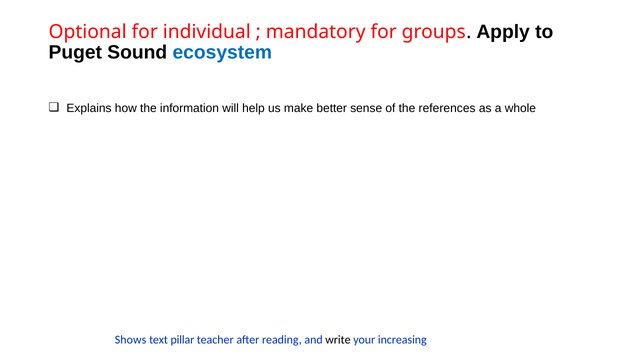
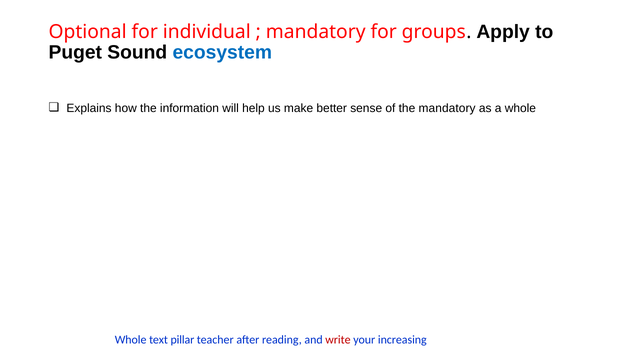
the references: references -> mandatory
Shows at (131, 339): Shows -> Whole
write colour: black -> red
